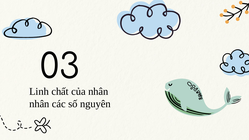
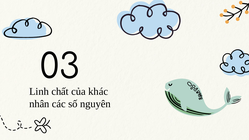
của nhân: nhân -> khác
